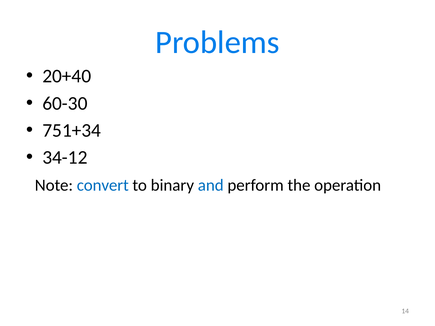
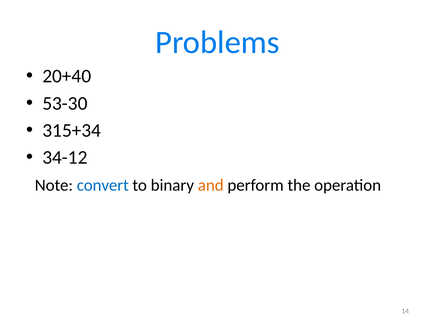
60-30: 60-30 -> 53-30
751+34: 751+34 -> 315+34
and colour: blue -> orange
